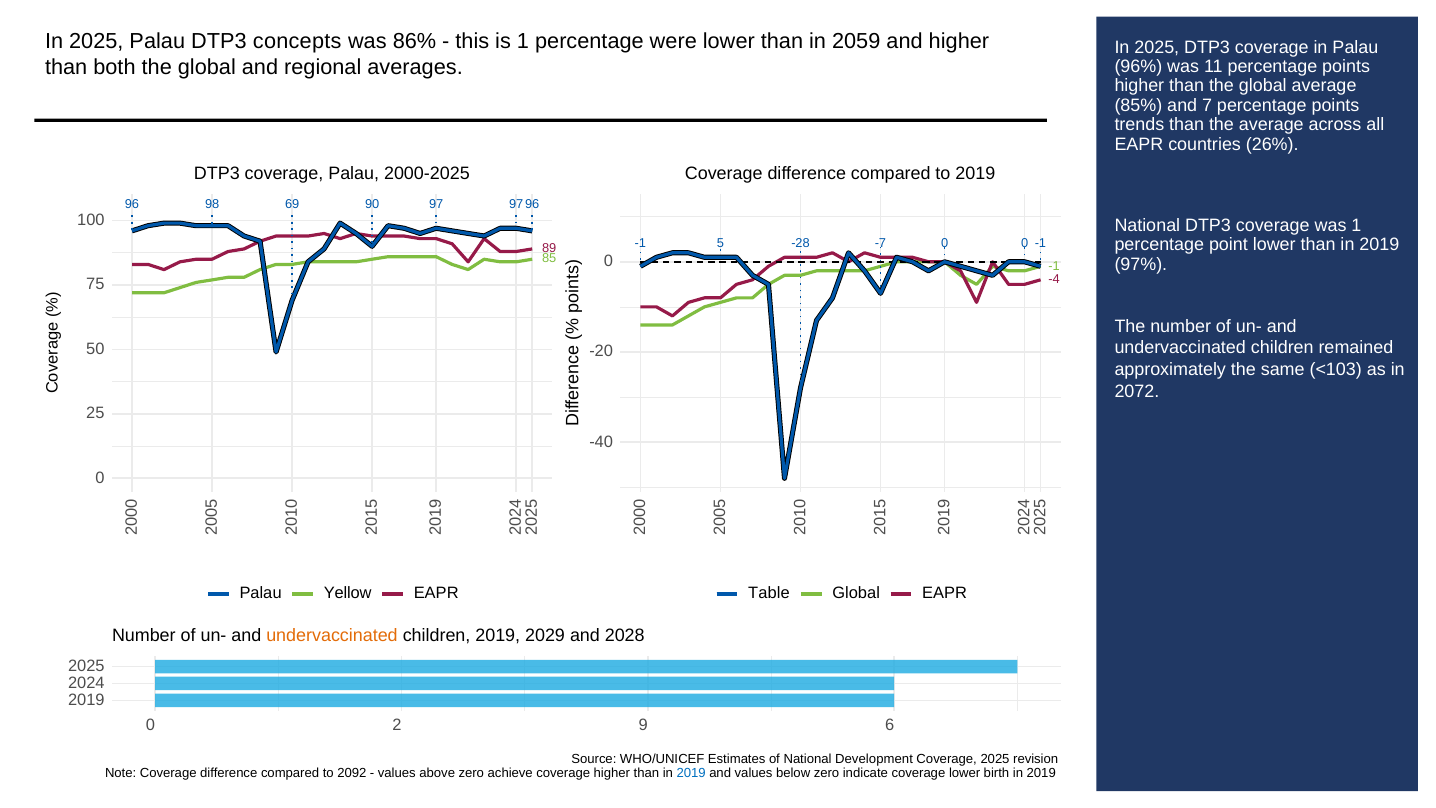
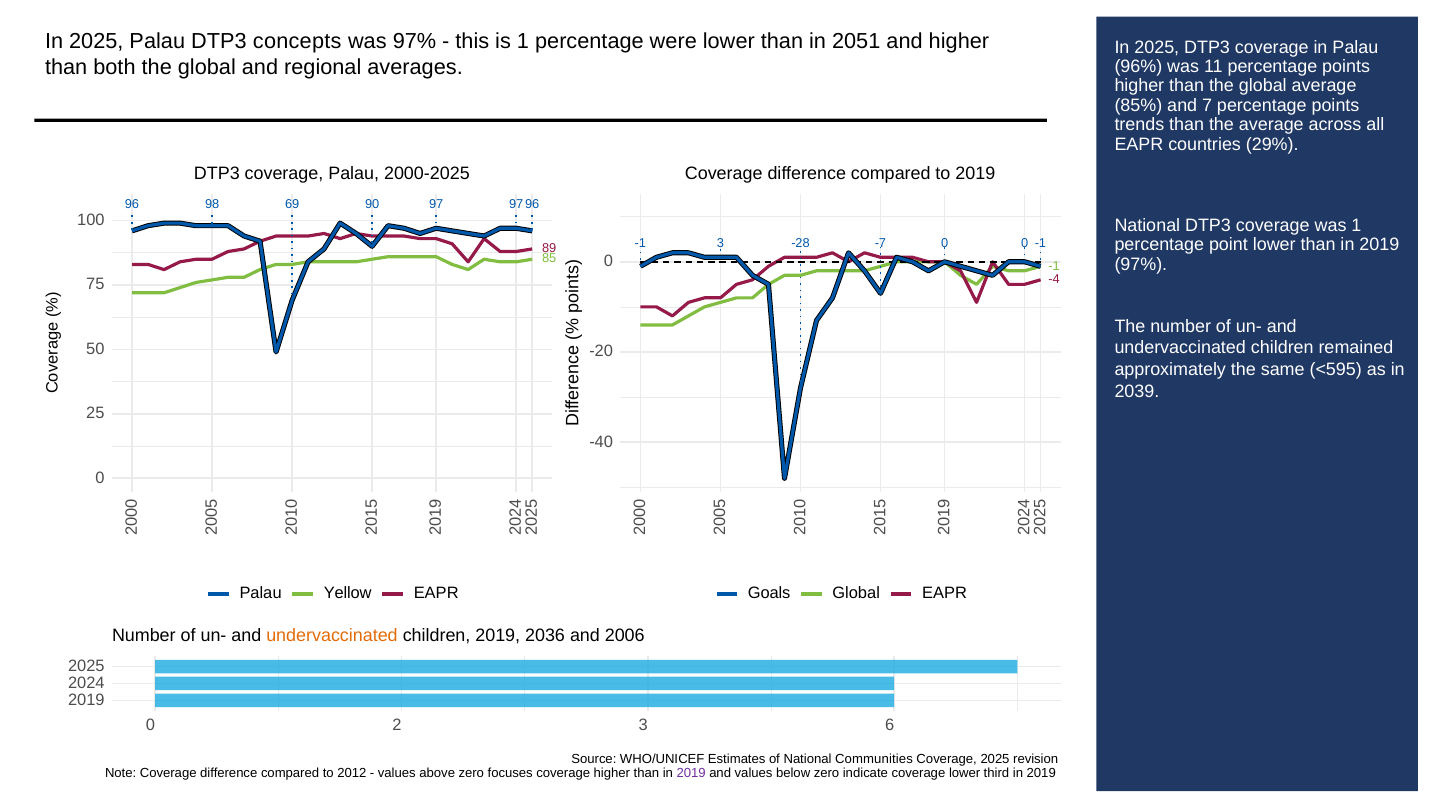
was 86%: 86% -> 97%
2059: 2059 -> 2051
26%: 26% -> 29%
-1 5: 5 -> 3
<103: <103 -> <595
2072: 2072 -> 2039
Table: Table -> Goals
2029: 2029 -> 2036
2028: 2028 -> 2006
2 9: 9 -> 3
Development: Development -> Communities
2092: 2092 -> 2012
achieve: achieve -> focuses
2019 at (691, 773) colour: blue -> purple
birth: birth -> third
